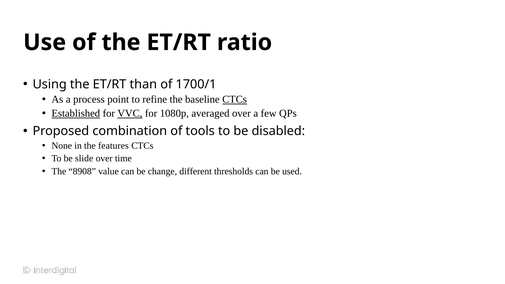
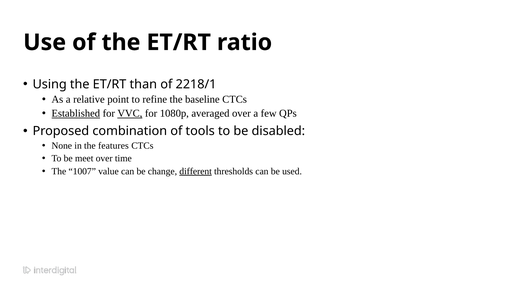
1700/1: 1700/1 -> 2218/1
process: process -> relative
CTCs at (235, 99) underline: present -> none
slide: slide -> meet
8908: 8908 -> 1007
different underline: none -> present
